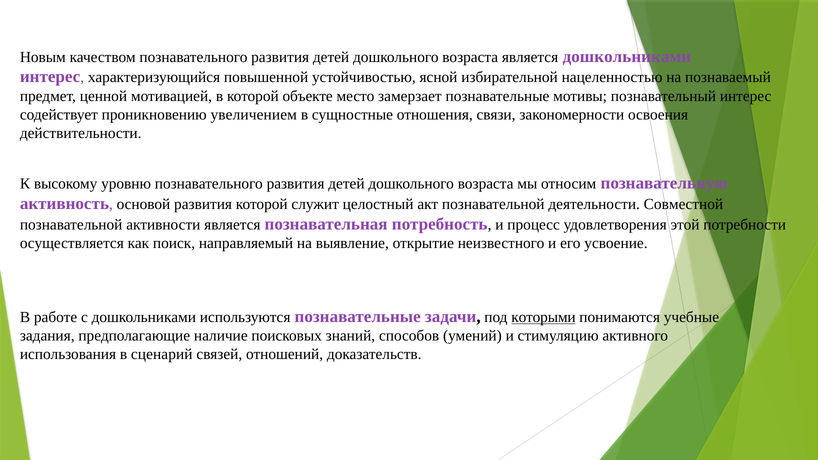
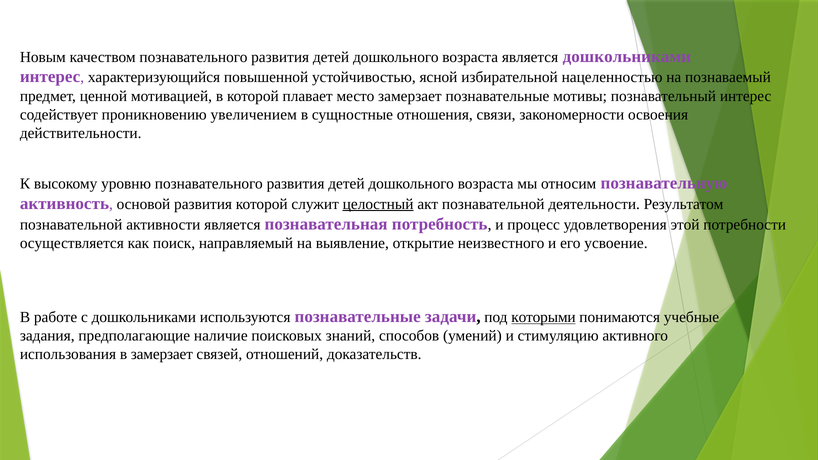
объекте: объекте -> плавает
целостный underline: none -> present
Совместной: Совместной -> Результатом
в сценарий: сценарий -> замерзает
